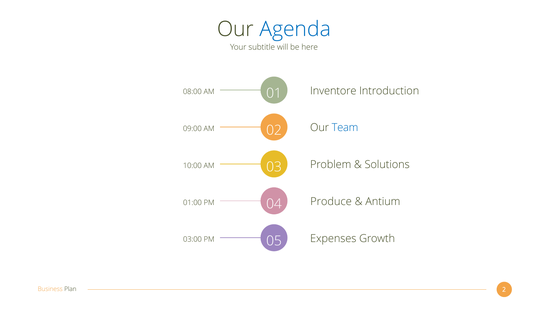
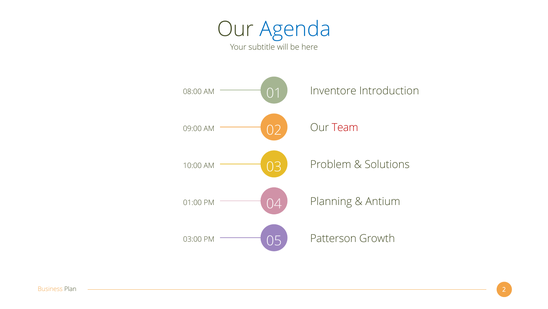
Team colour: blue -> red
Produce: Produce -> Planning
Expenses: Expenses -> Patterson
